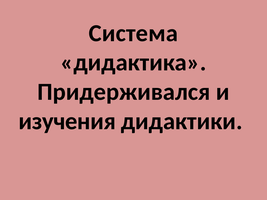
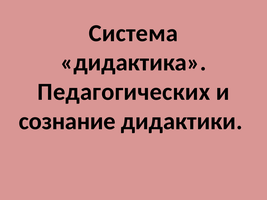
Придерживался: Придерживался -> Педагогических
изучения: изучения -> сознание
